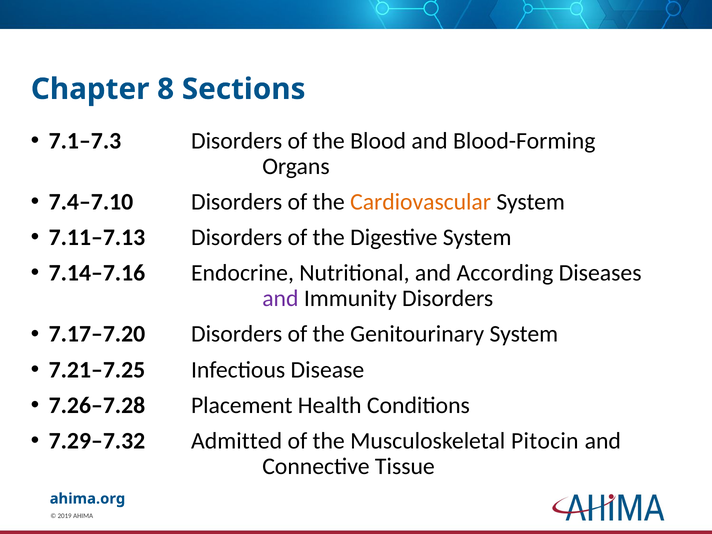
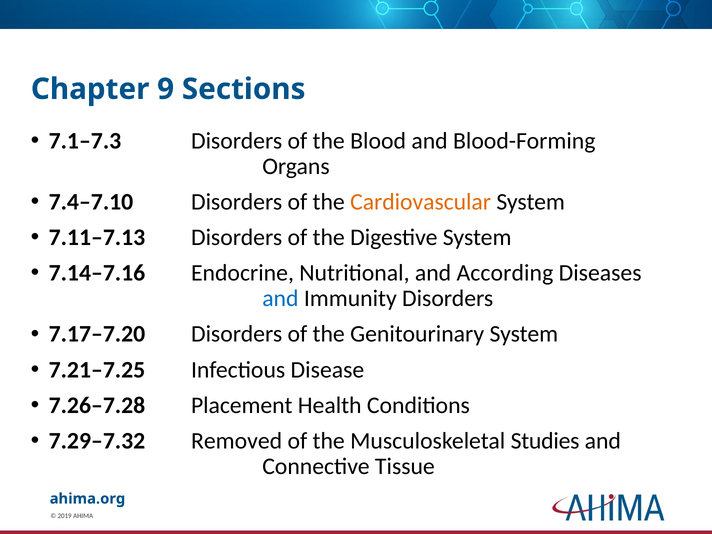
8: 8 -> 9
and at (280, 299) colour: purple -> blue
Admitted: Admitted -> Removed
Pitocin: Pitocin -> Studies
